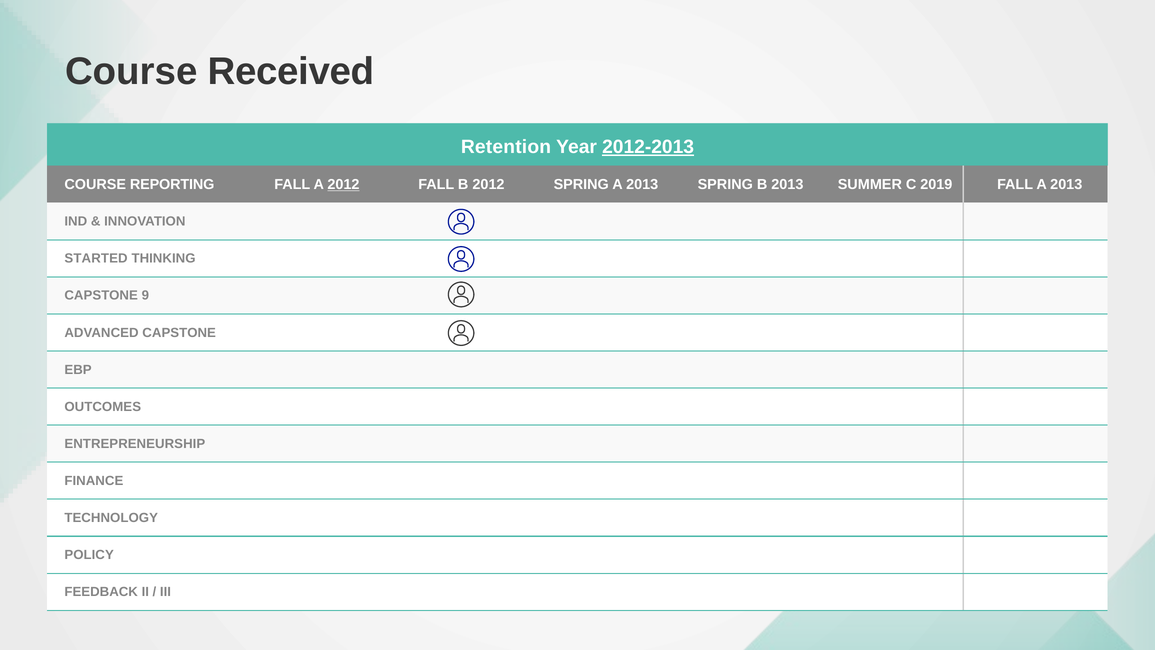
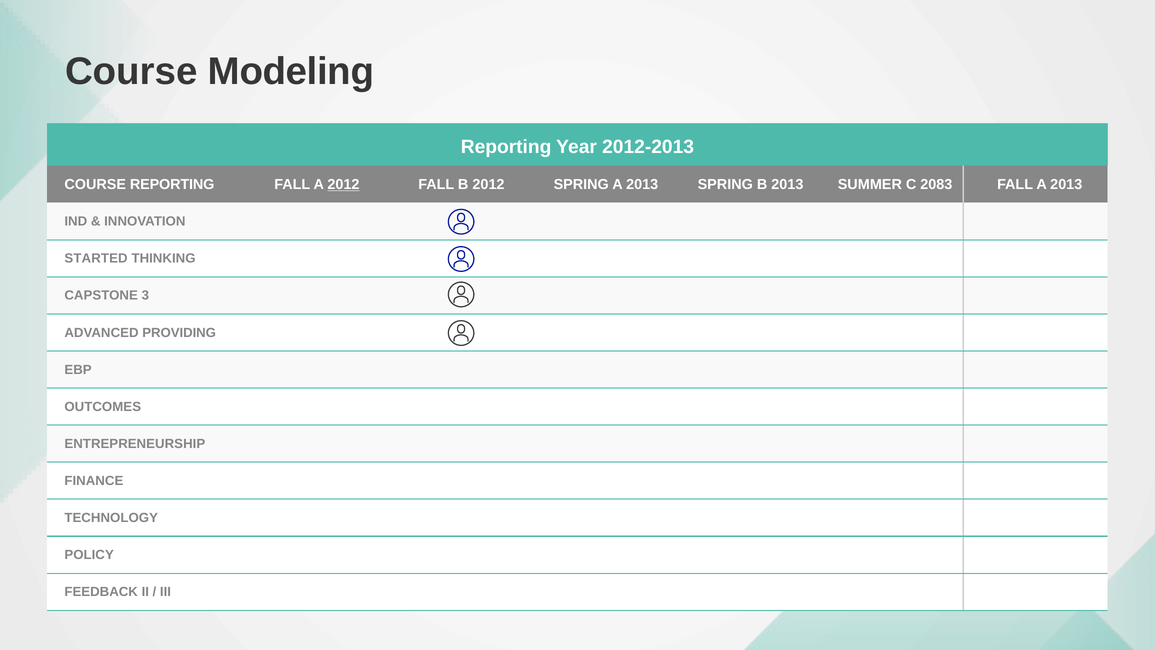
Received: Received -> Modeling
Retention at (506, 147): Retention -> Reporting
2012-2013 underline: present -> none
2019: 2019 -> 2083
9: 9 -> 3
ADVANCED CAPSTONE: CAPSTONE -> PROVIDING
